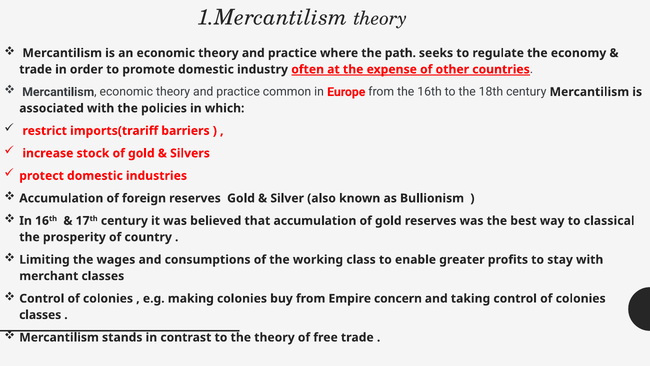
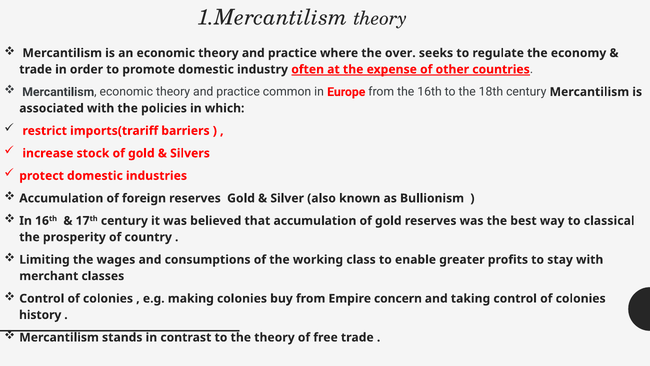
path: path -> over
classes at (40, 315): classes -> history
